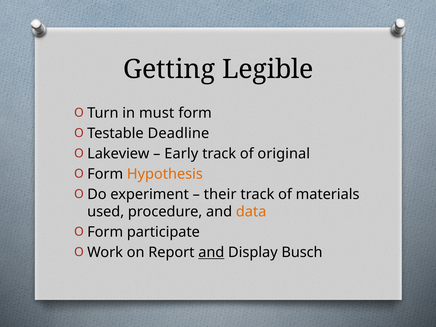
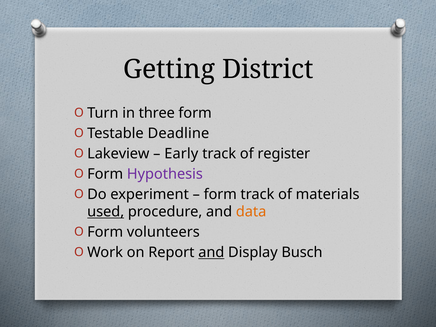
Legible: Legible -> District
must: must -> three
original: original -> register
Hypothesis colour: orange -> purple
their at (220, 194): their -> form
used underline: none -> present
participate: participate -> volunteers
